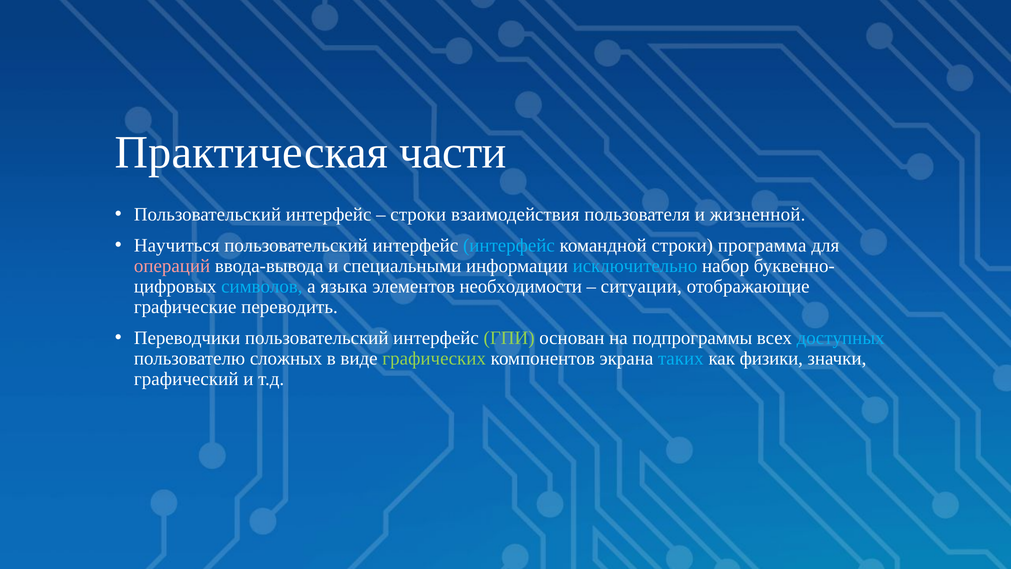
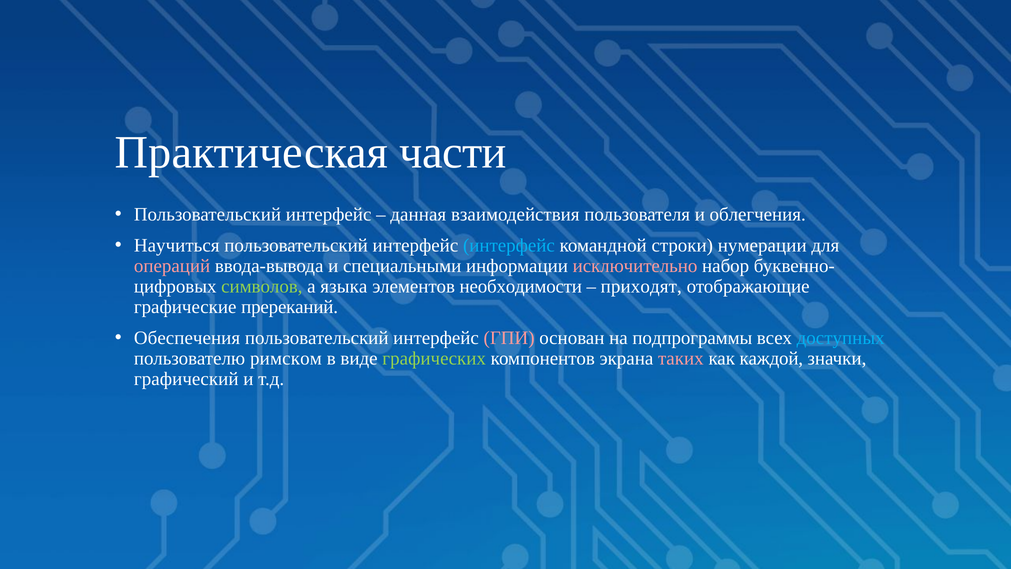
строки at (418, 214): строки -> данная
жизненной: жизненной -> облегчения
программа: программа -> нумерации
исключительно colour: light blue -> pink
символов colour: light blue -> light green
ситуации: ситуации -> приходят
переводить: переводить -> пререканий
Переводчики: Переводчики -> Обеспечения
ГПИ colour: light green -> pink
сложных: сложных -> римском
таких colour: light blue -> pink
физики: физики -> каждой
